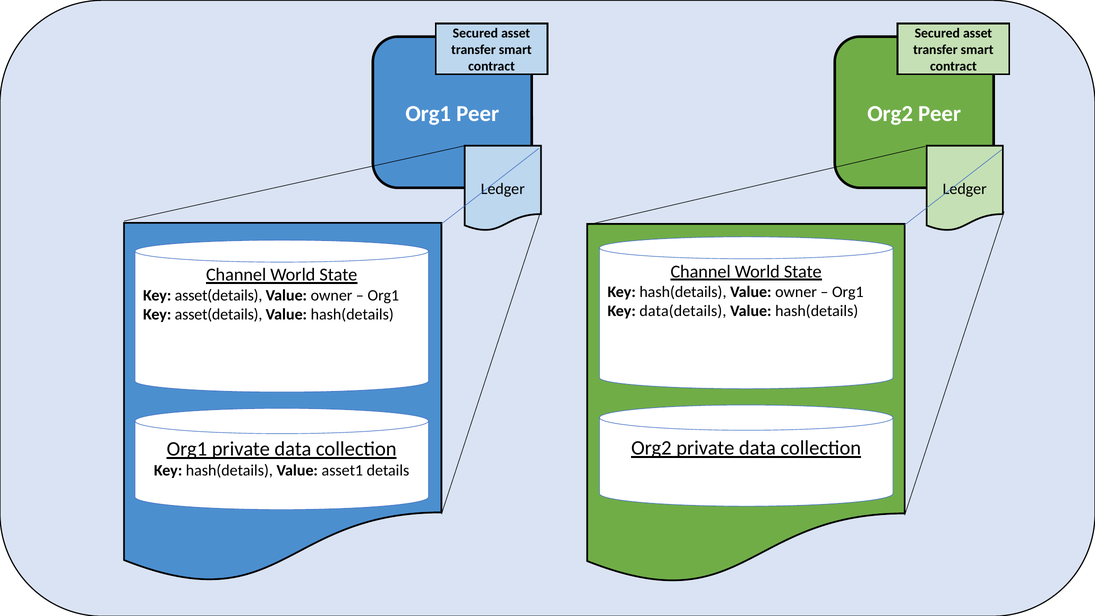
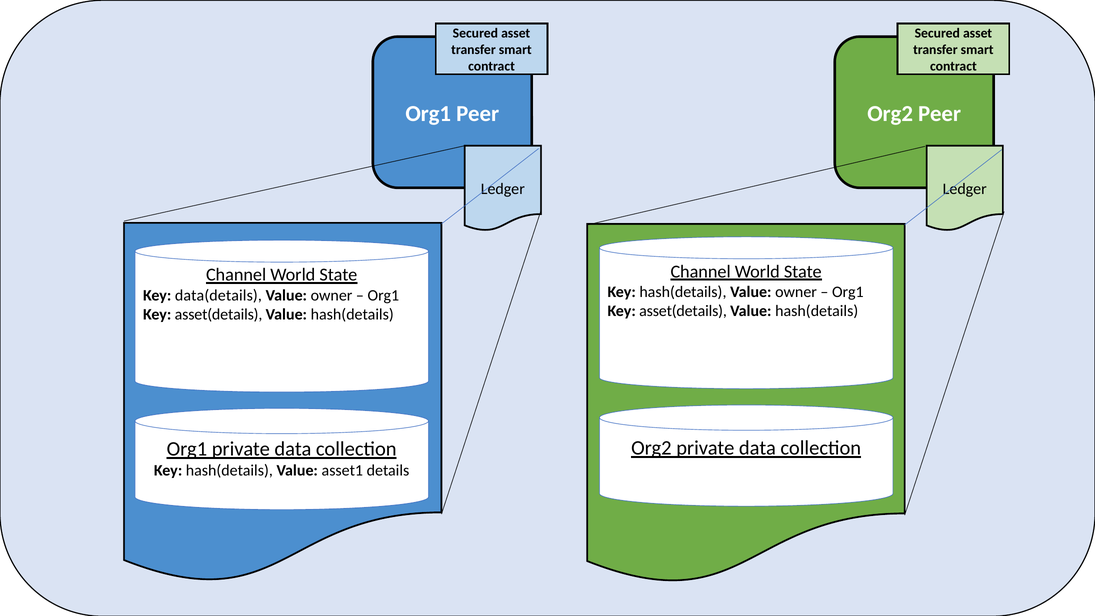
asset(details at (219, 295): asset(details -> data(details
data(details at (683, 311): data(details -> asset(details
